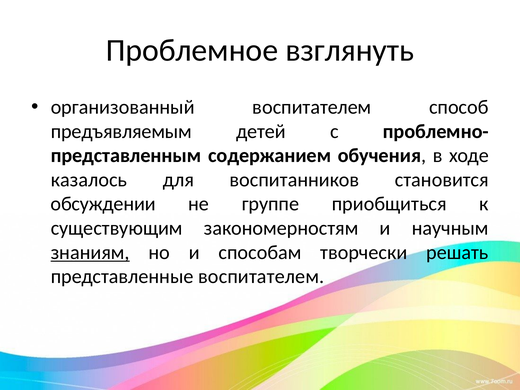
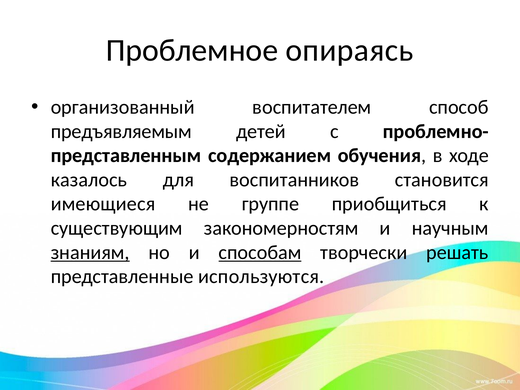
взглянуть: взглянуть -> опираясь
обсуждении: обсуждении -> имеющиеся
способам underline: none -> present
представленные воспитателем: воспитателем -> используются
